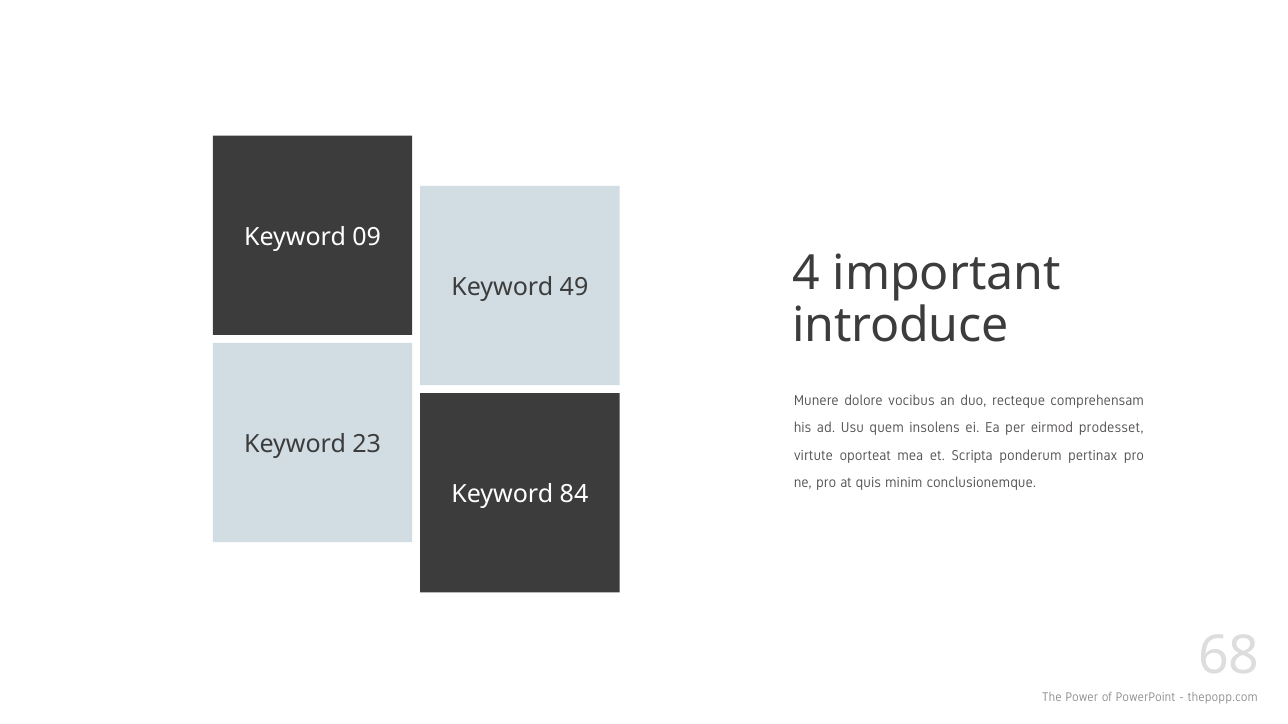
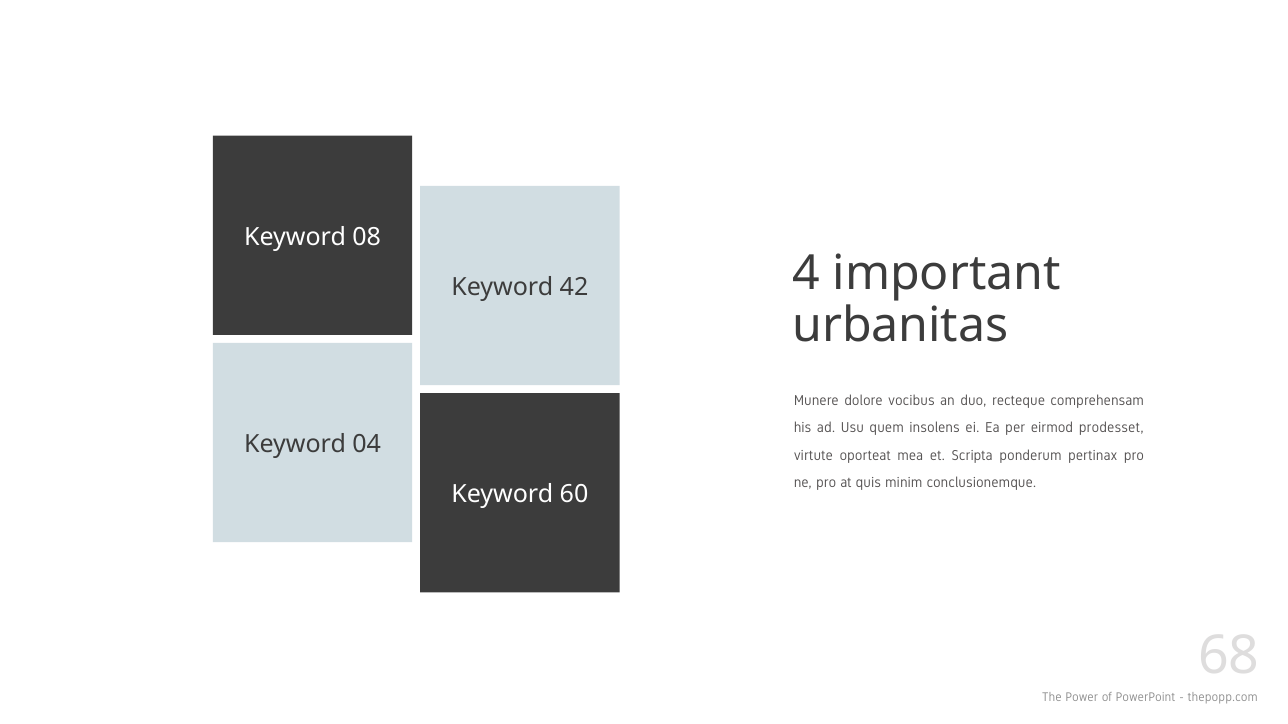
09: 09 -> 08
49: 49 -> 42
introduce: introduce -> urbanitas
23: 23 -> 04
84: 84 -> 60
